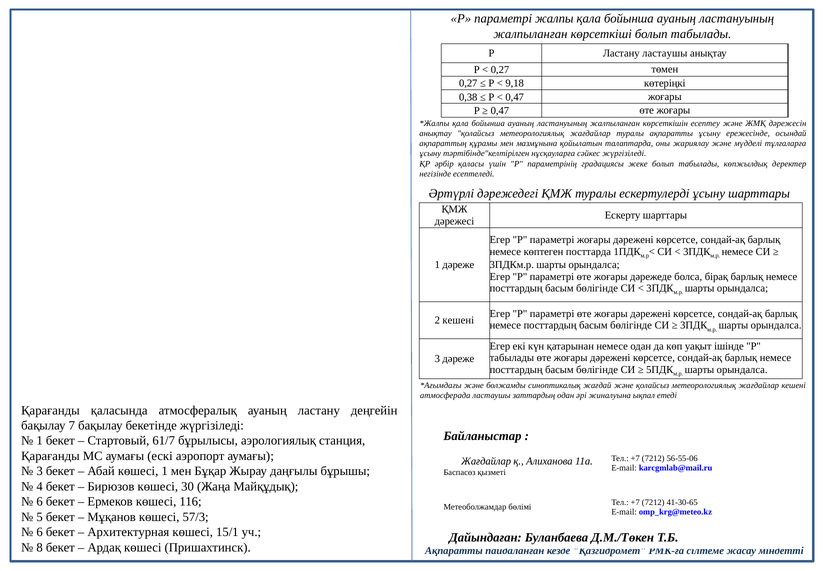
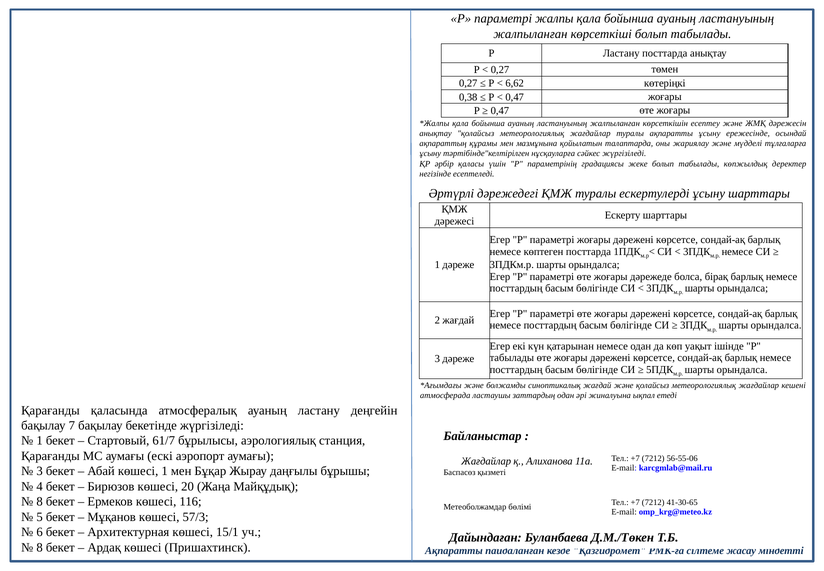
Ластану ластаушы: ластаушы -> посттарда
9,18: 9,18 -> 6,62
2 кешені: кешені -> жағдай
30: 30 -> 20
6 at (40, 501): 6 -> 8
